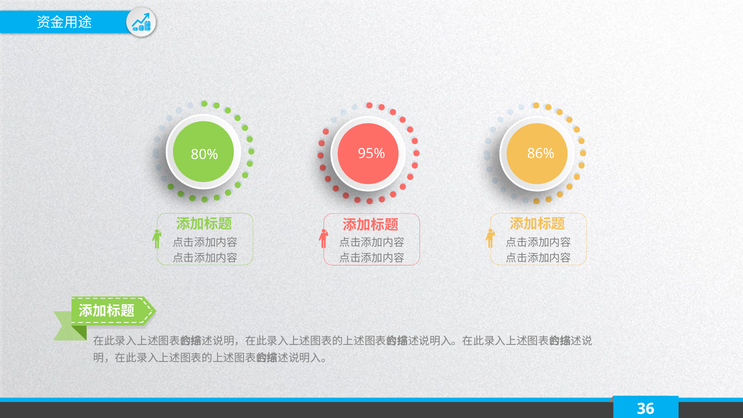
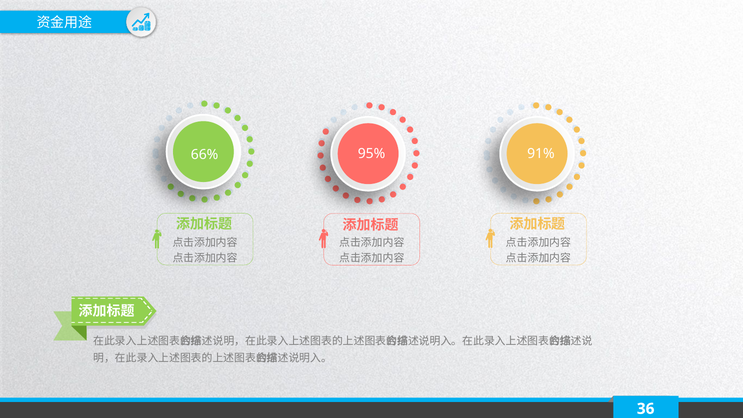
80%: 80% -> 66%
86%: 86% -> 91%
